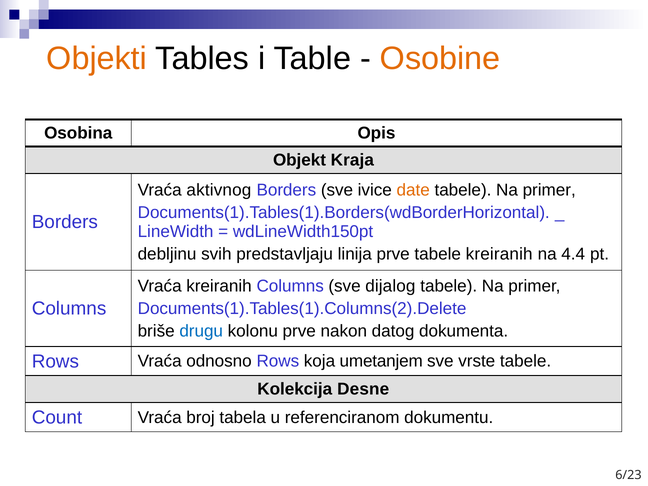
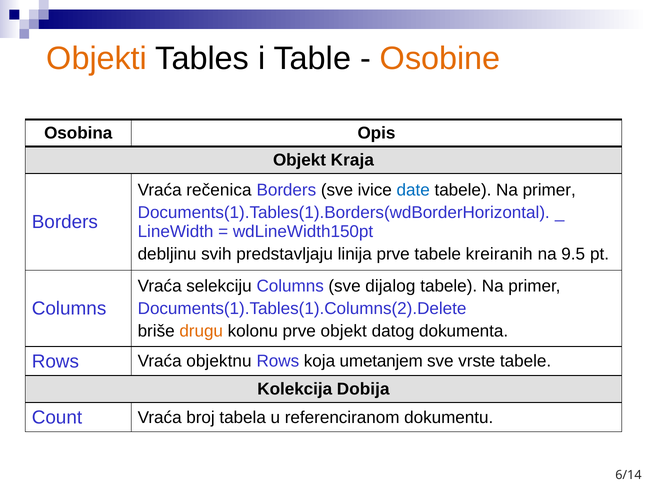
aktivnog: aktivnog -> rečenica
date colour: orange -> blue
4.4: 4.4 -> 9.5
Vraća kreiranih: kreiranih -> selekciju
drugu colour: blue -> orange
prve nakon: nakon -> objekt
odnosno: odnosno -> objektnu
Desne: Desne -> Dobija
6/23: 6/23 -> 6/14
